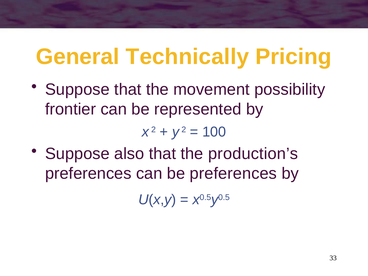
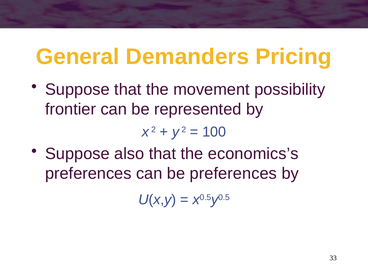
Technically: Technically -> Demanders
production’s: production’s -> economics’s
